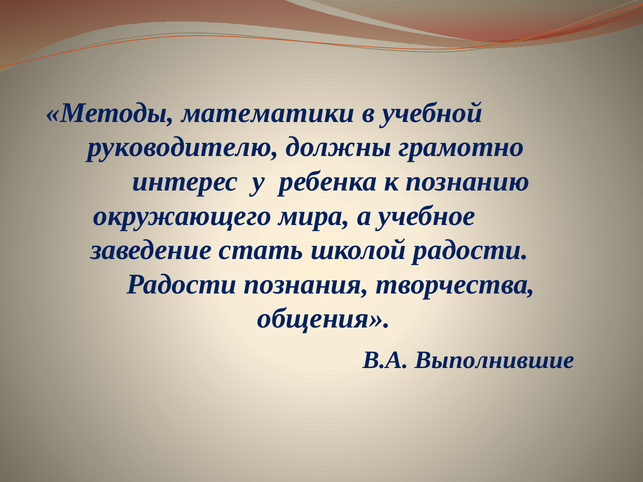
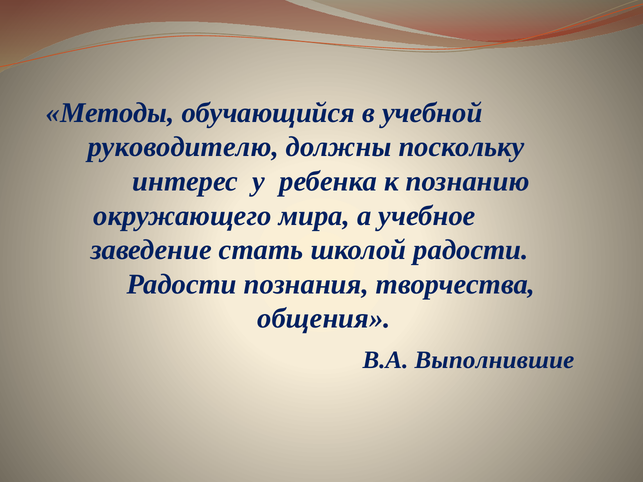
математики: математики -> обучающийся
грамотно: грамотно -> поскольку
